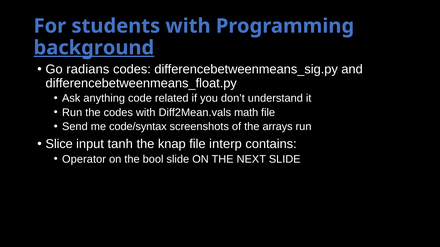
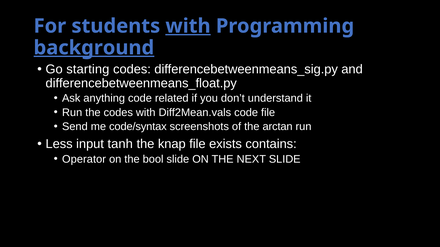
with at (188, 26) underline: none -> present
radians: radians -> starting
Diff2Mean.vals math: math -> code
arrays: arrays -> arctan
Slice: Slice -> Less
interp: interp -> exists
